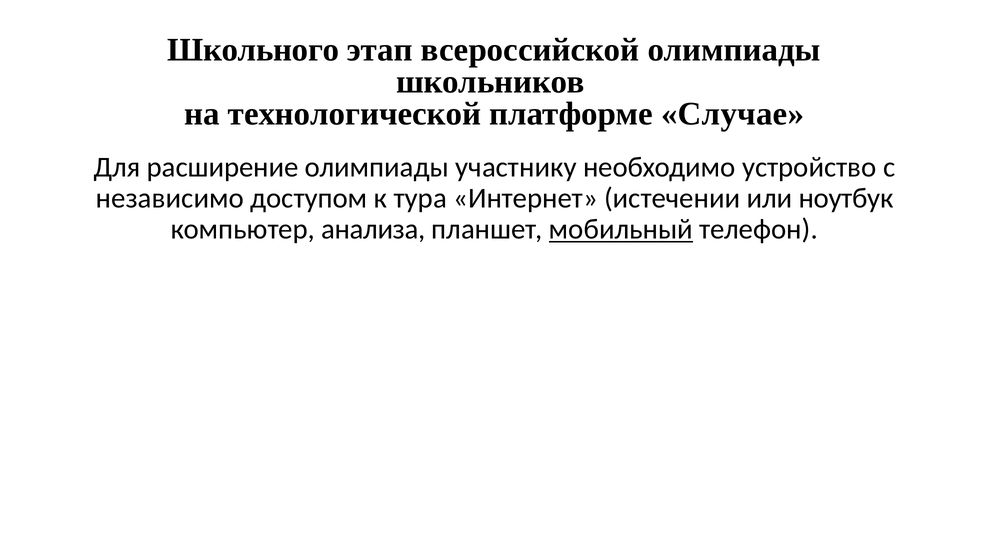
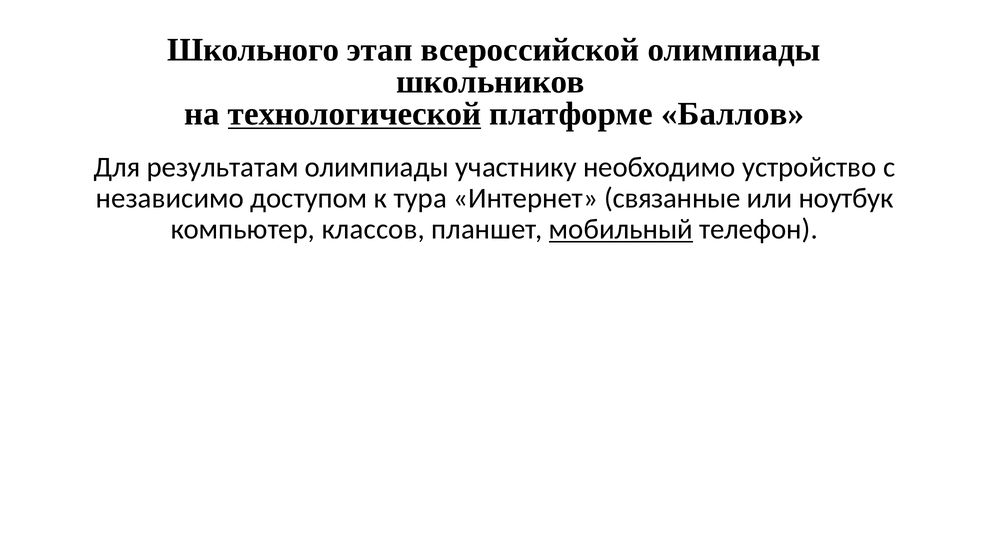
технологической underline: none -> present
Случае: Случае -> Баллов
расширение: расширение -> результатам
истечении: истечении -> связанные
анализа: анализа -> классов
